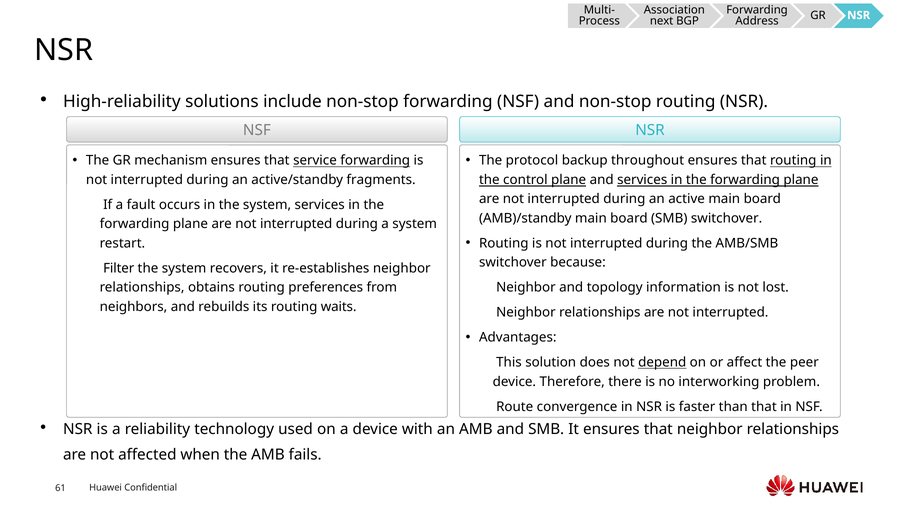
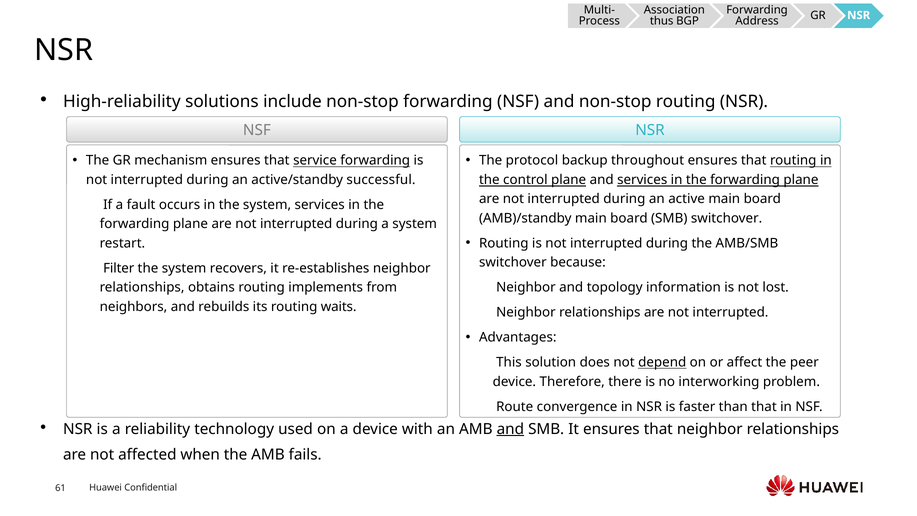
next: next -> thus
fragments: fragments -> successful
preferences: preferences -> implements
and at (510, 429) underline: none -> present
